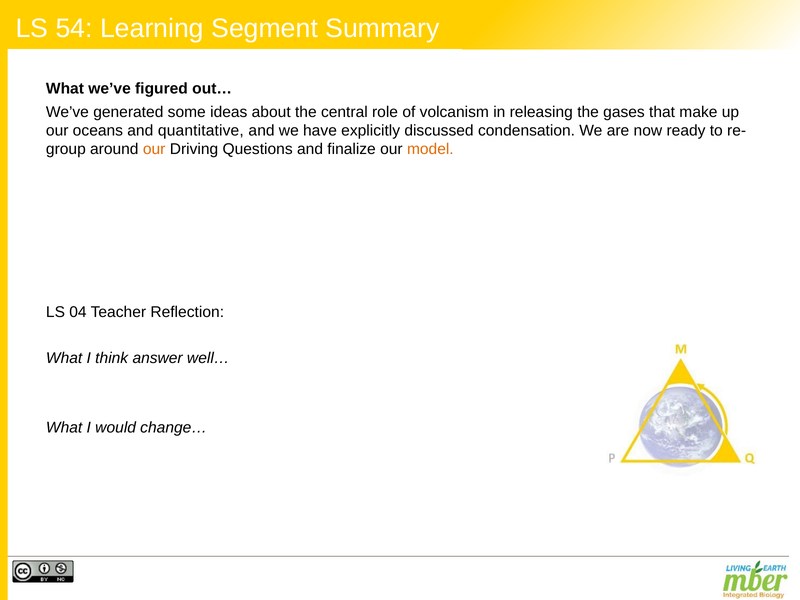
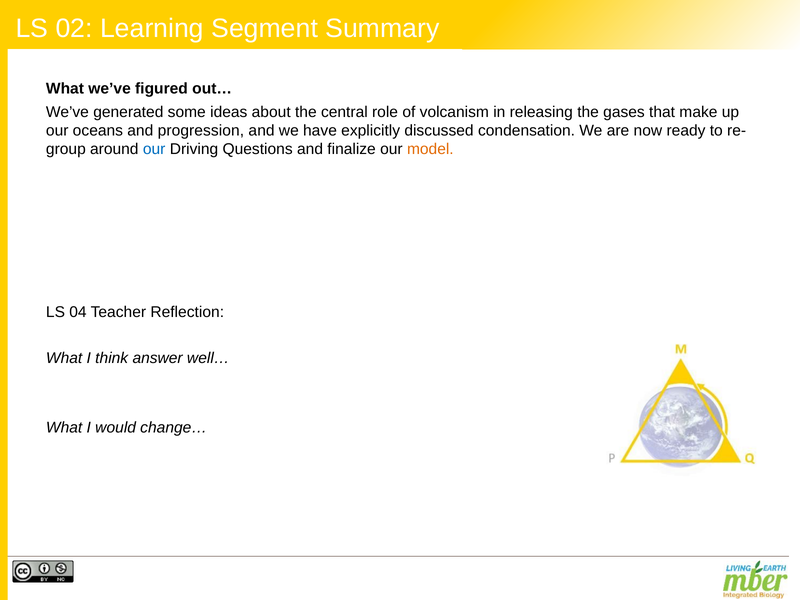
54: 54 -> 02
quantitative: quantitative -> progression
our at (154, 149) colour: orange -> blue
